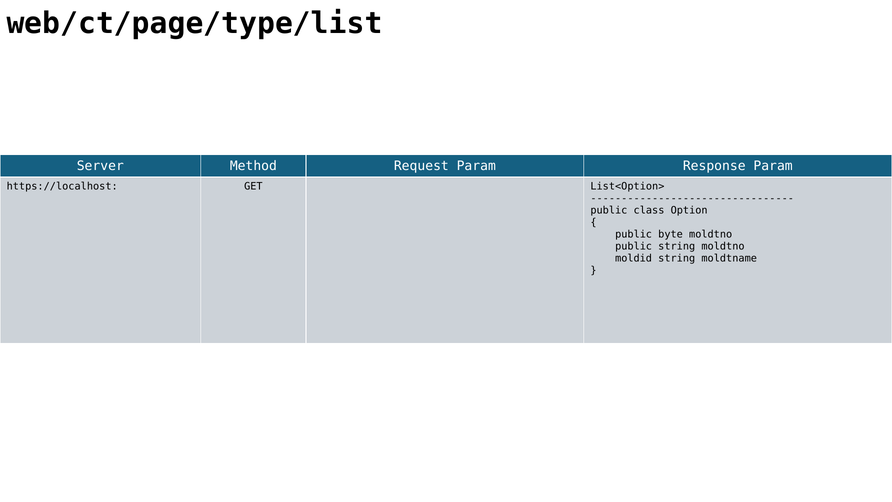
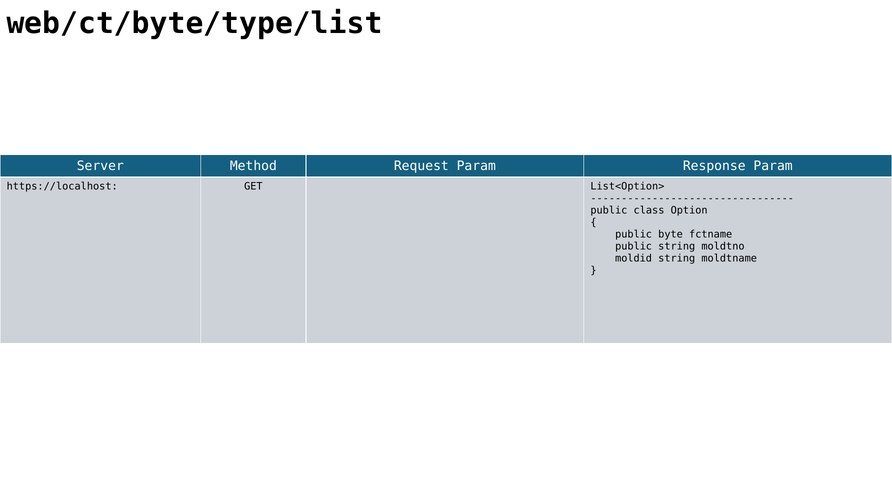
web/ct/page/type/list: web/ct/page/type/list -> web/ct/byte/type/list
byte moldtno: moldtno -> fctname
